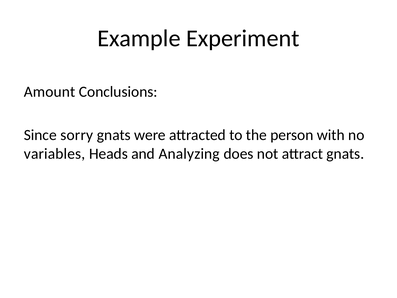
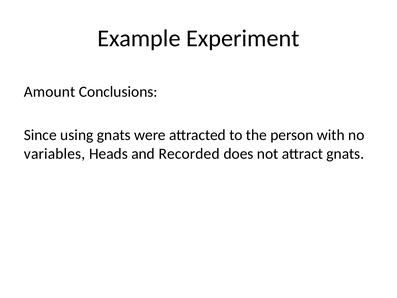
sorry: sorry -> using
Analyzing: Analyzing -> Recorded
